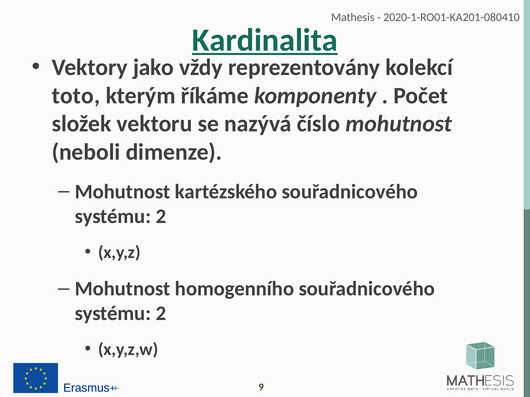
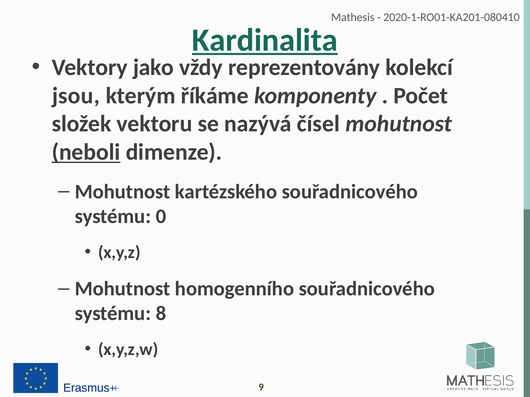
toto: toto -> jsou
číslo: číslo -> čísel
neboli underline: none -> present
2 at (161, 217): 2 -> 0
2 at (161, 314): 2 -> 8
